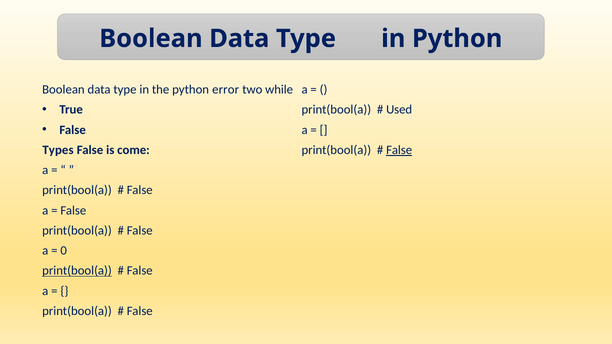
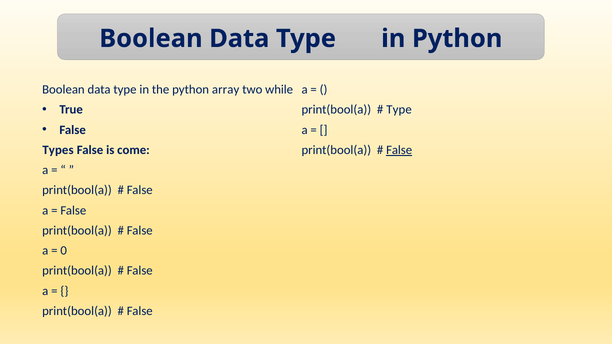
error: error -> array
Used at (399, 110): Used -> Type
print(bool(a at (77, 271) underline: present -> none
